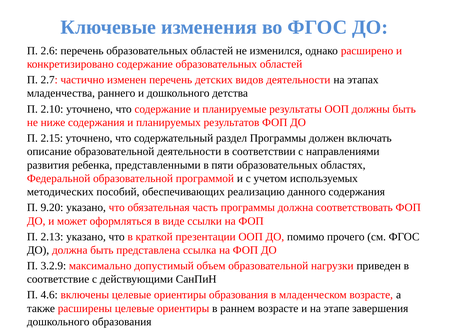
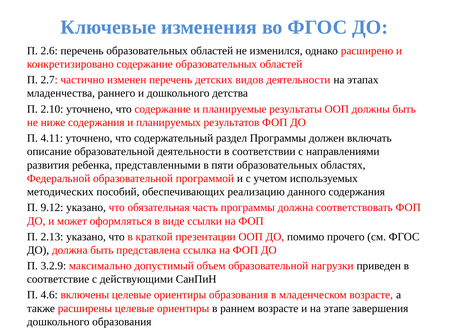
2.15: 2.15 -> 4.11
9.20: 9.20 -> 9.12
